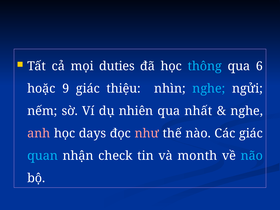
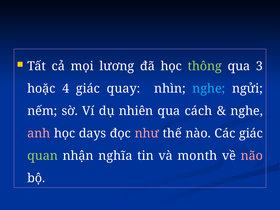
duties: duties -> lương
thông colour: light blue -> light green
6: 6 -> 3
9: 9 -> 4
thiệu: thiệu -> quay
nhất: nhất -> cách
quan colour: light blue -> light green
check: check -> nghĩa
não colour: light blue -> pink
